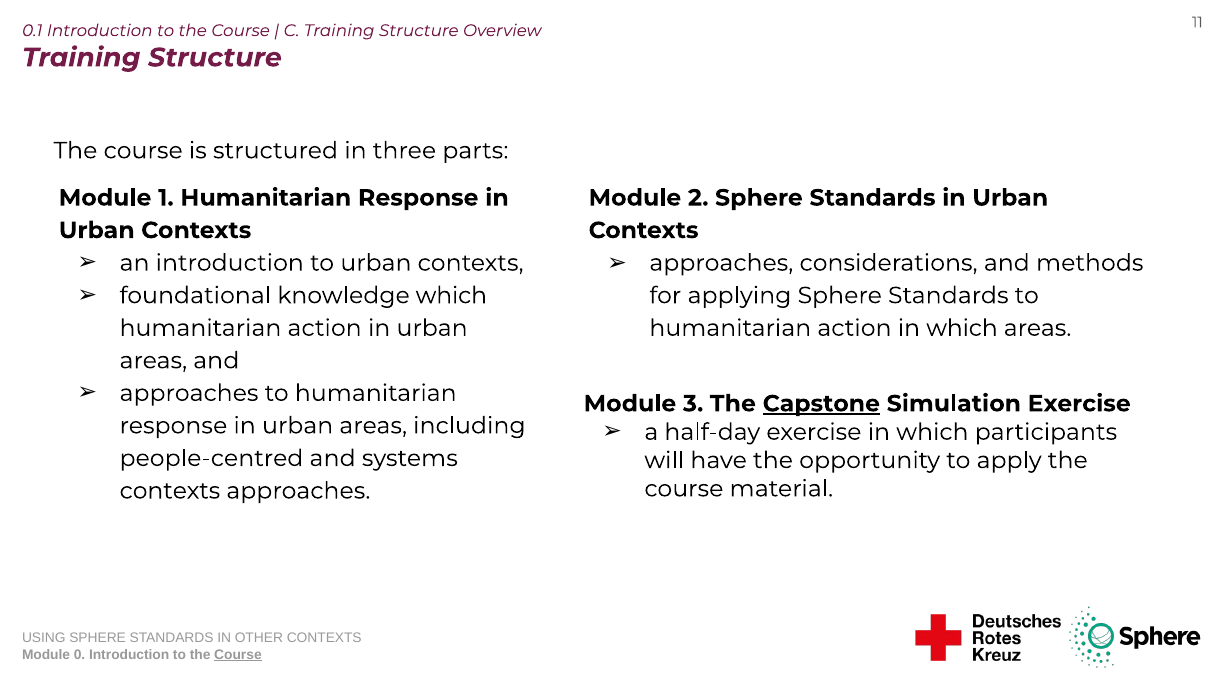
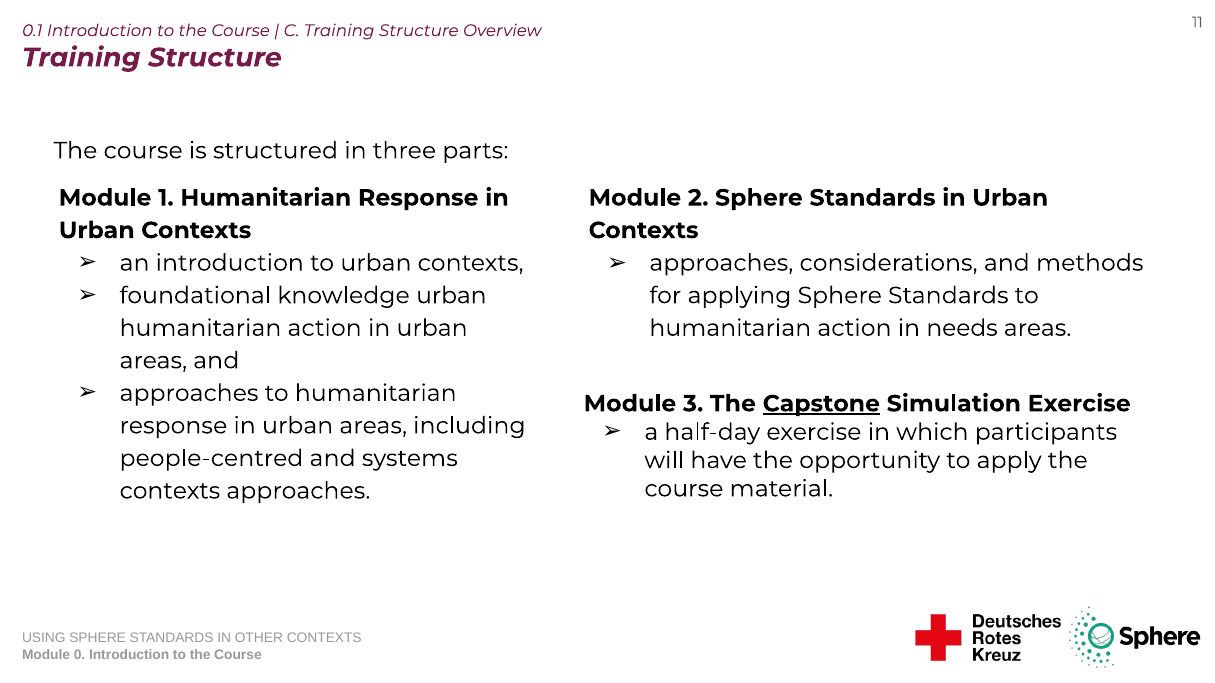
knowledge which: which -> urban
action in which: which -> needs
Course at (238, 655) underline: present -> none
